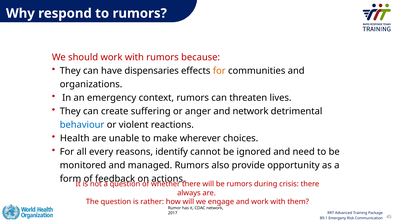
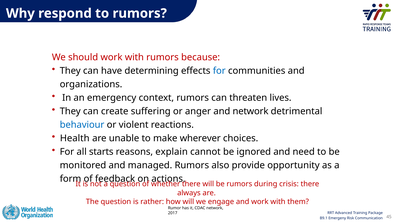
dispensaries: dispensaries -> determining
for at (219, 71) colour: orange -> blue
every: every -> starts
identify: identify -> explain
